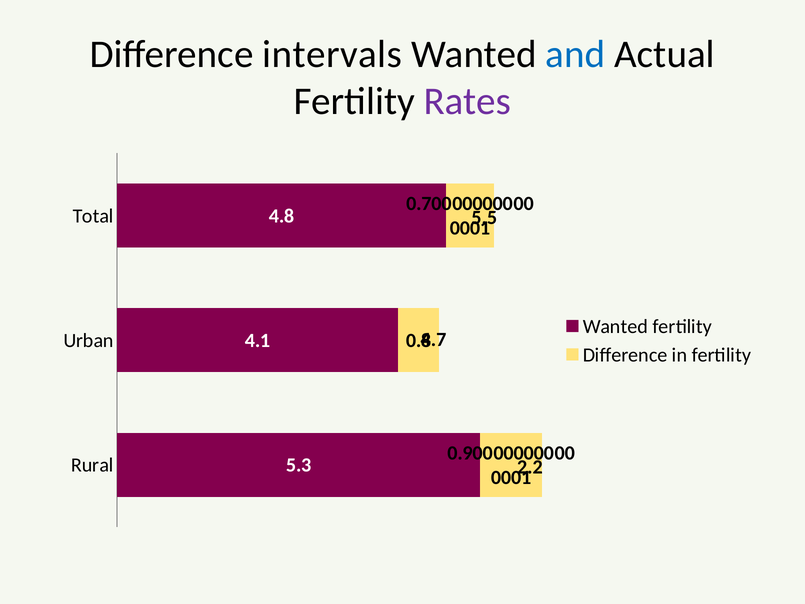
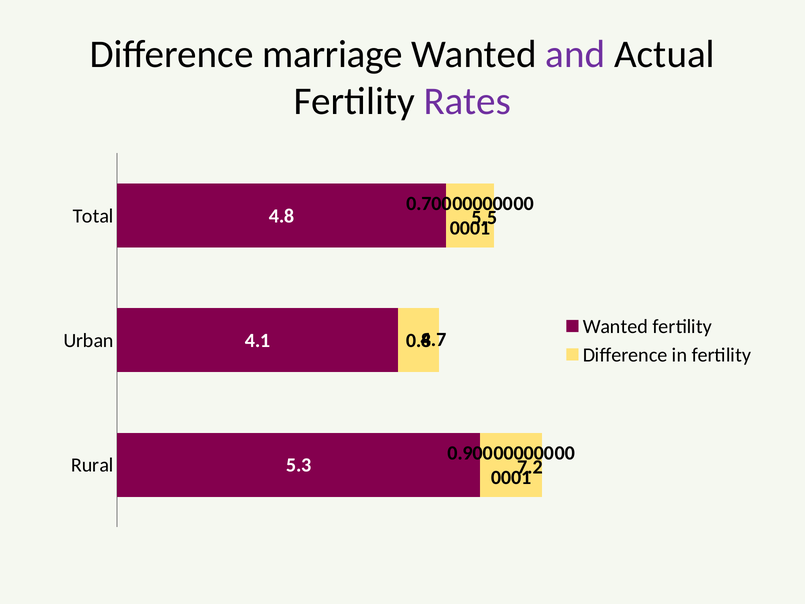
intervals: intervals -> marriage
and colour: blue -> purple
2.2: 2.2 -> 7.2
